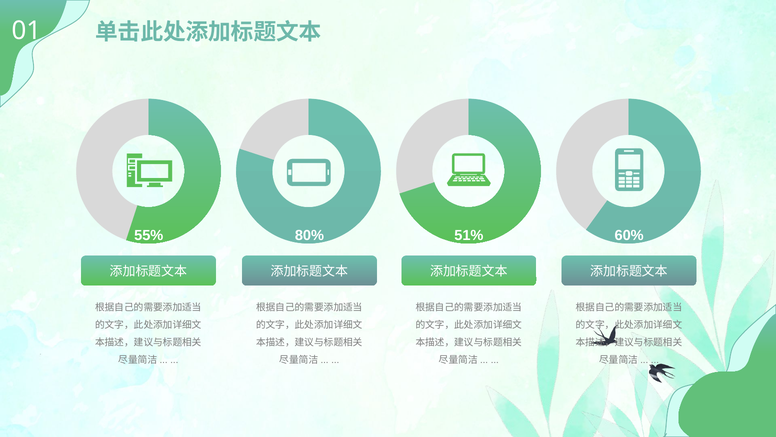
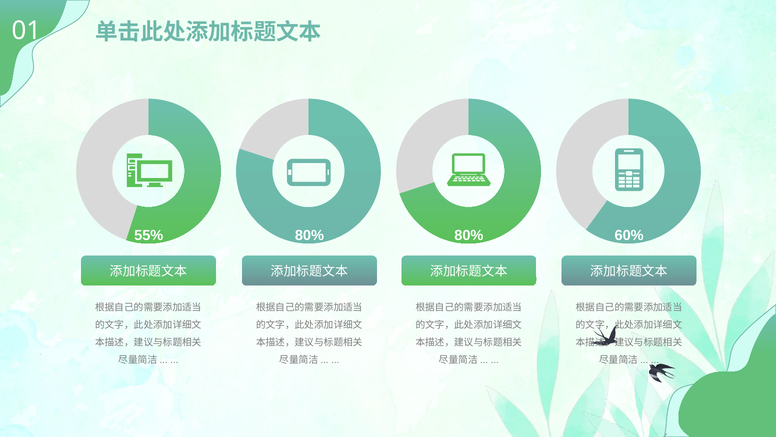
80% 51%: 51% -> 80%
